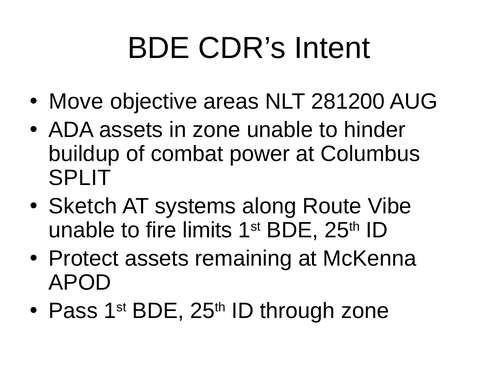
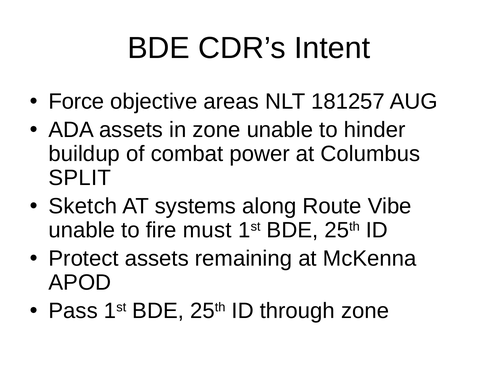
Move: Move -> Force
281200: 281200 -> 181257
limits: limits -> must
